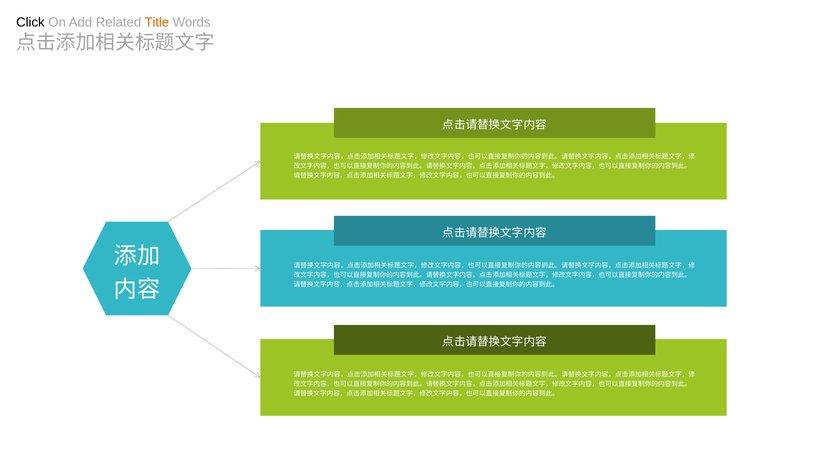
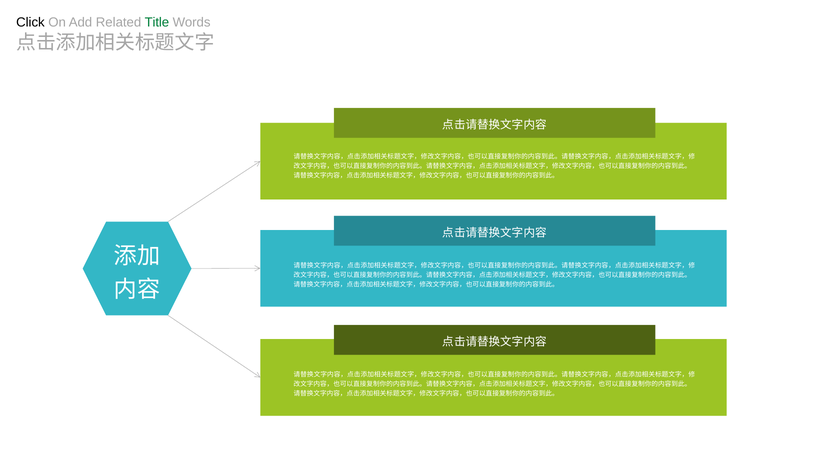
Title colour: orange -> green
